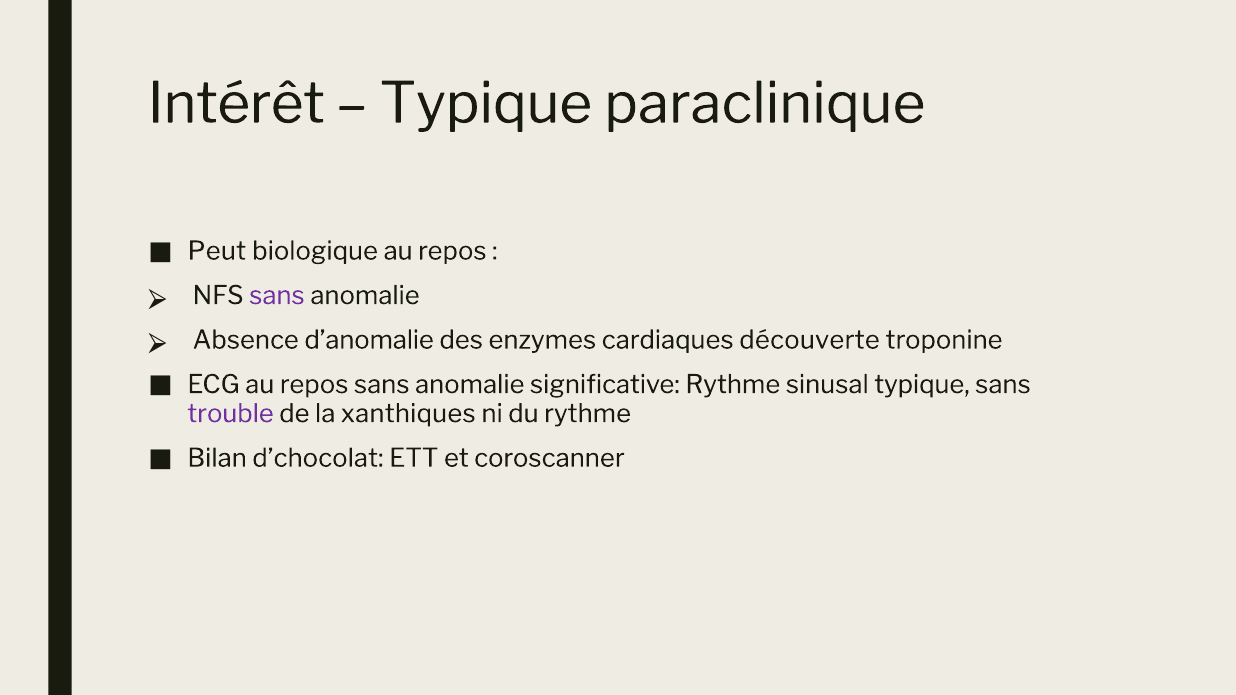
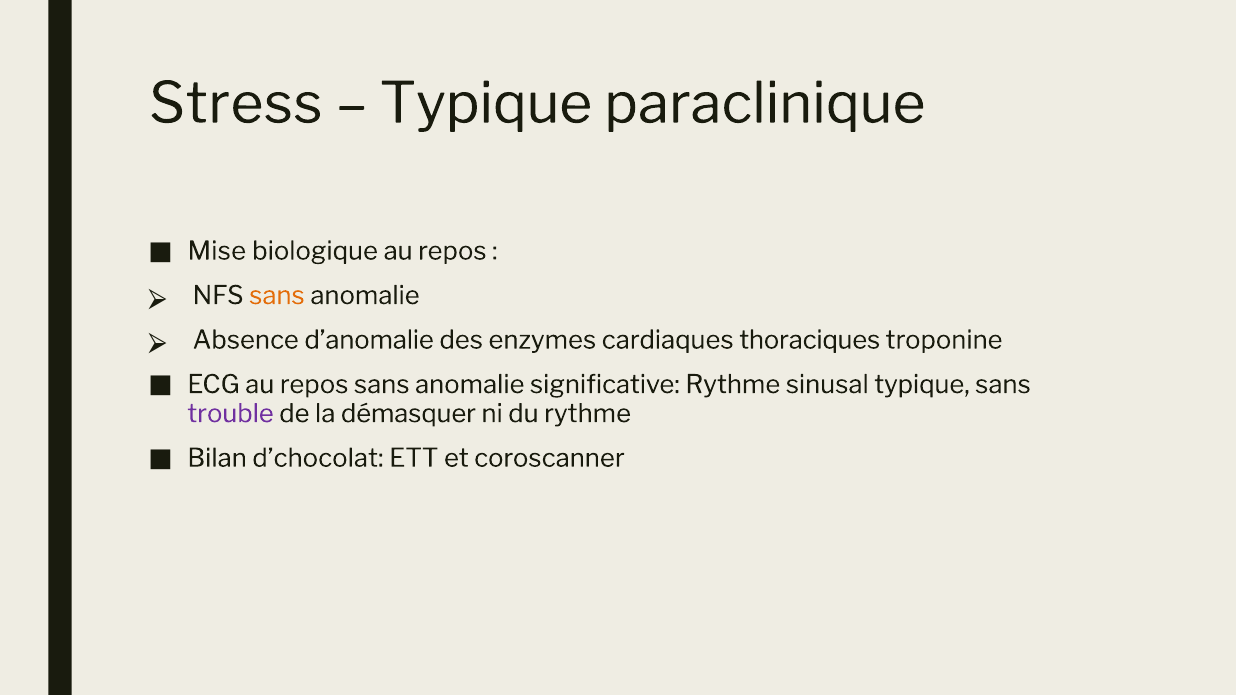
Intérêt: Intérêt -> Stress
Peut: Peut -> Mise
sans at (277, 296) colour: purple -> orange
découverte: découverte -> thoraciques
xanthiques: xanthiques -> démasquer
